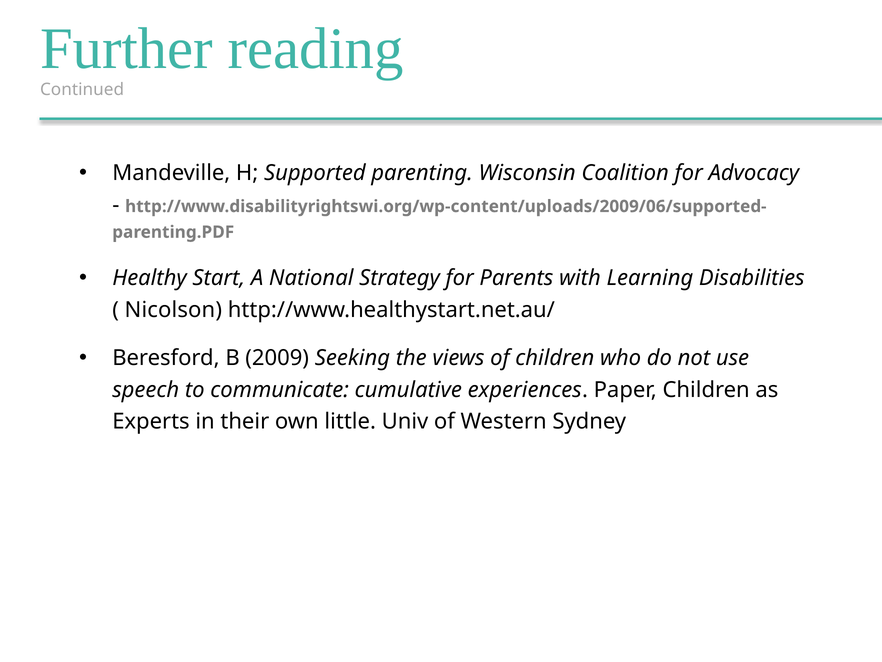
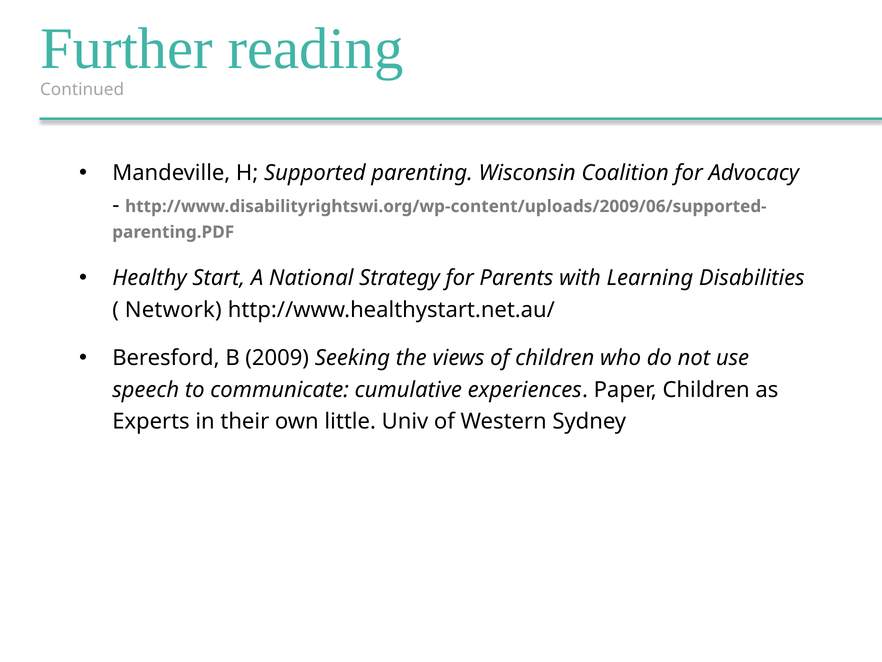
Nicolson: Nicolson -> Network
